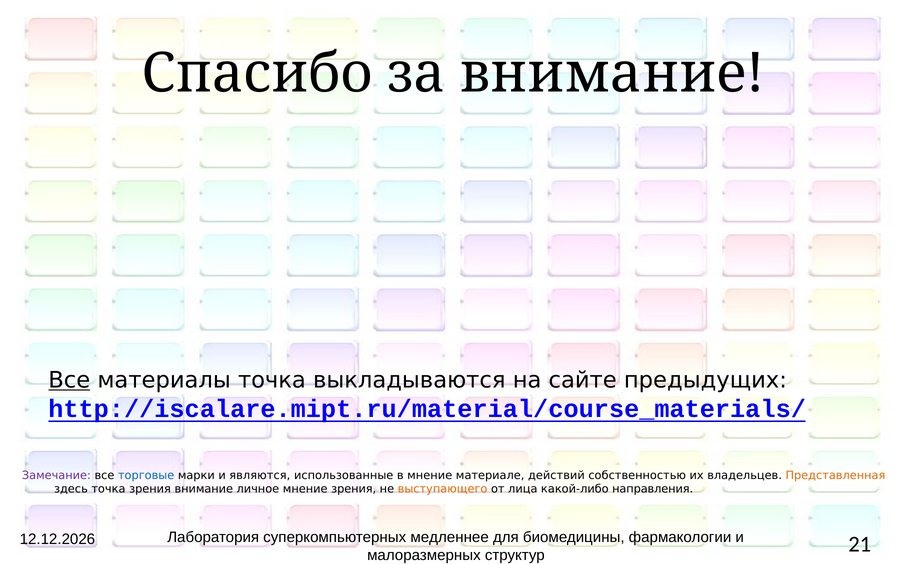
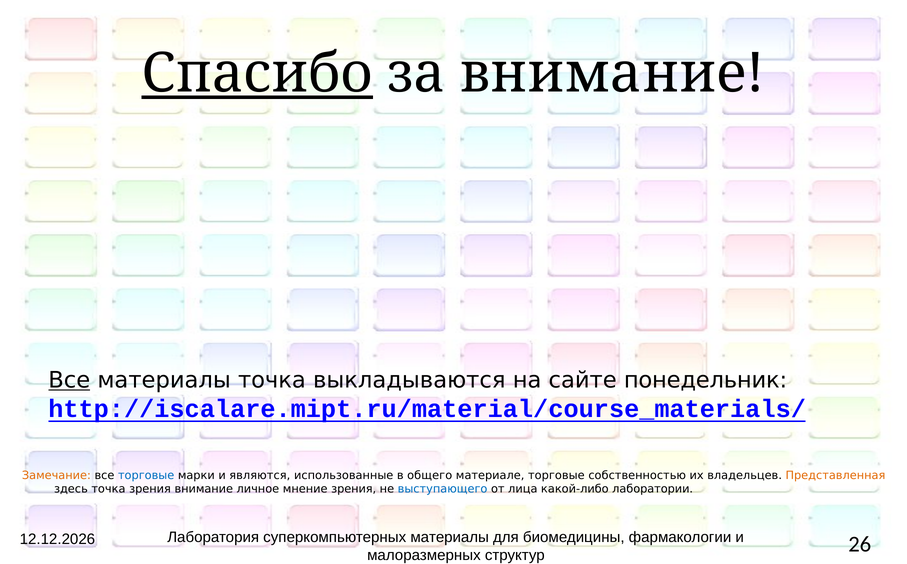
Спасибо underline: none -> present
предыдущих: предыдущих -> понедельник
Замечание colour: purple -> orange
в мнение: мнение -> общего
материале действий: действий -> торговые
выступающего colour: orange -> blue
направления: направления -> лаборатории
суперкомпьютерных медленнее: медленнее -> материалы
21: 21 -> 26
